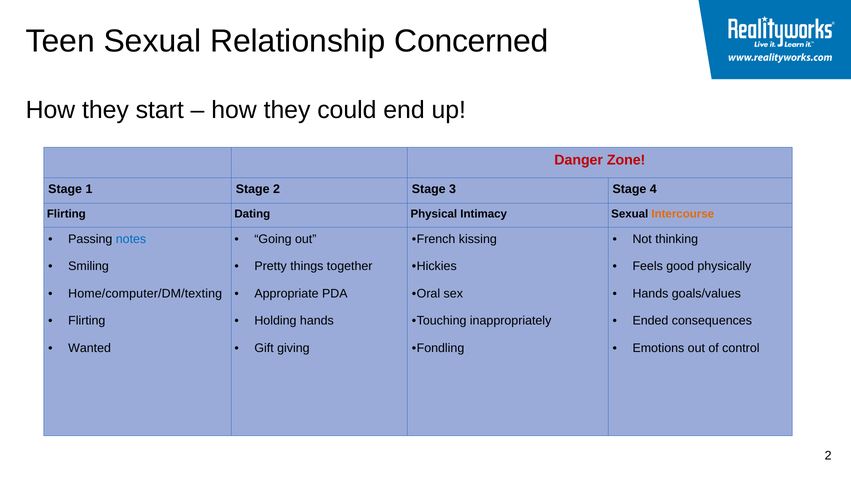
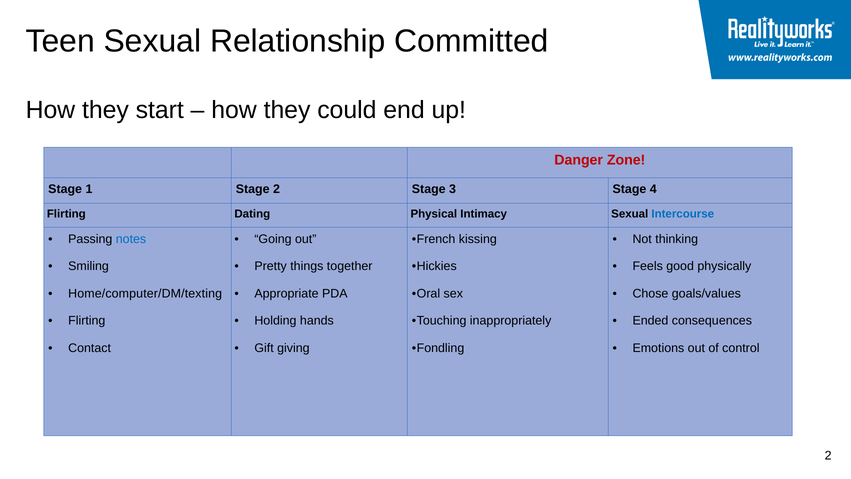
Concerned: Concerned -> Committed
Intercourse colour: orange -> blue
Hands at (650, 293): Hands -> Chose
Wanted: Wanted -> Contact
